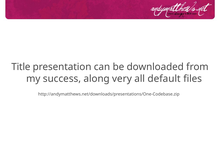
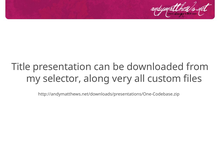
success: success -> selector
default: default -> custom
